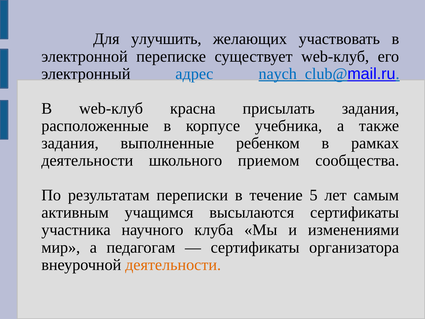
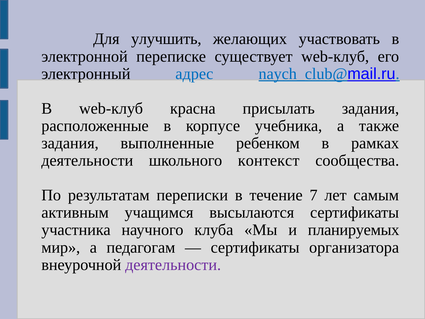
приемом: приемом -> контекст
5: 5 -> 7
изменениями: изменениями -> планируемых
деятельности at (173, 265) colour: orange -> purple
